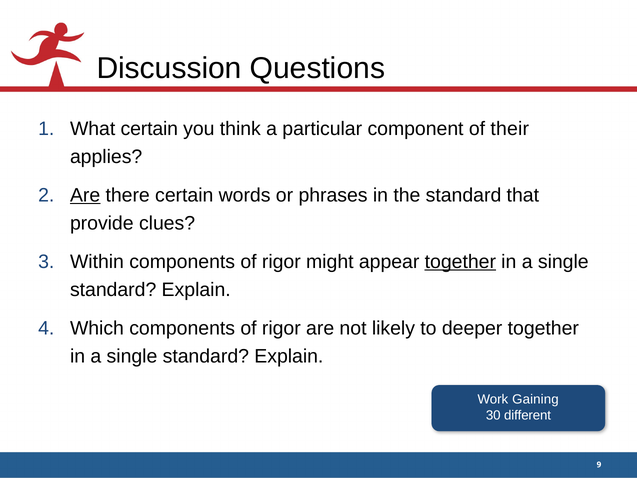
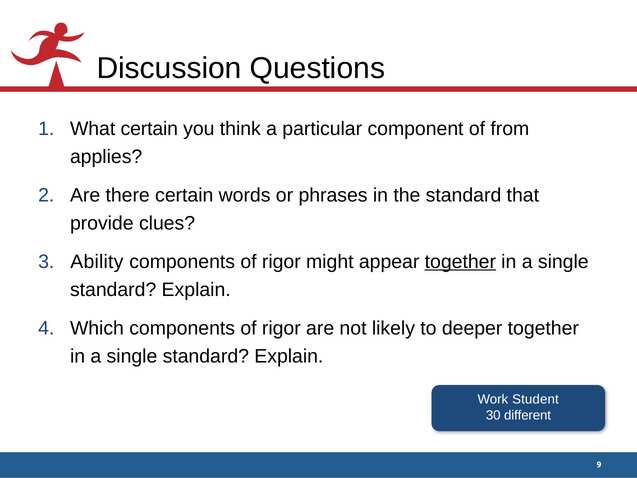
their: their -> from
Are at (85, 195) underline: present -> none
Within: Within -> Ability
Gaining: Gaining -> Student
